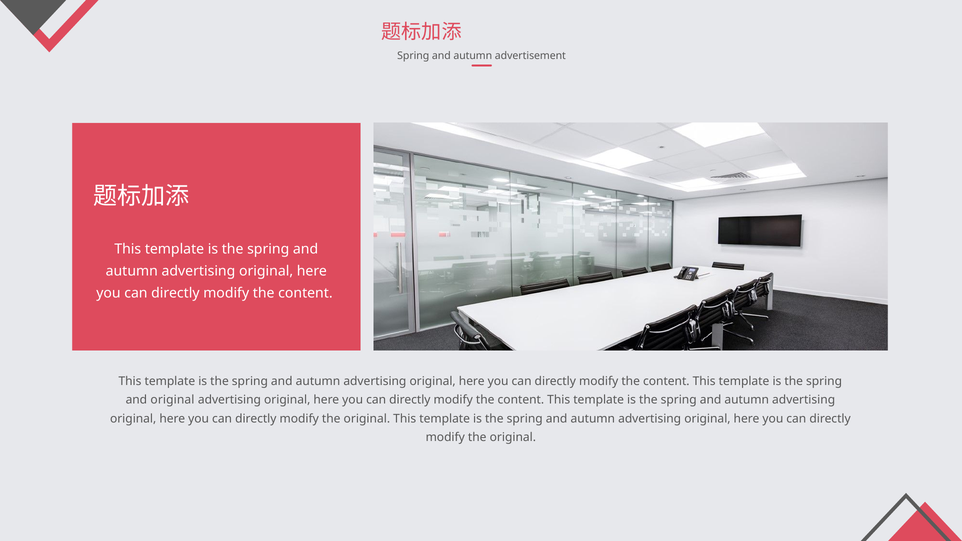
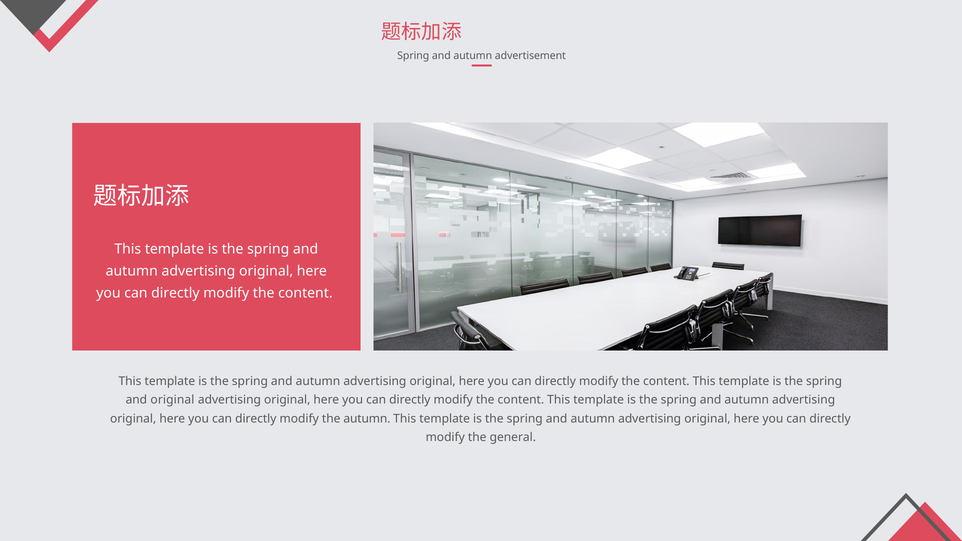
original at (367, 419): original -> autumn
original at (513, 438): original -> general
